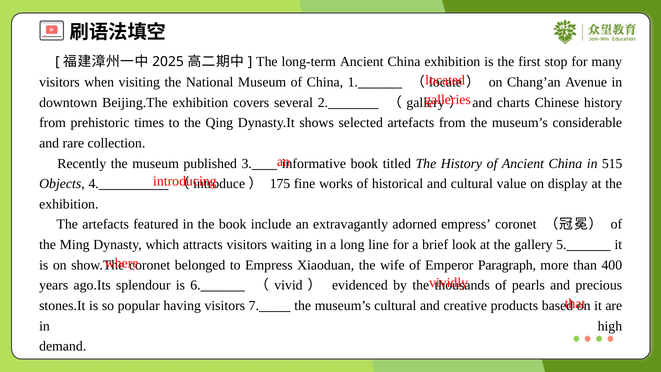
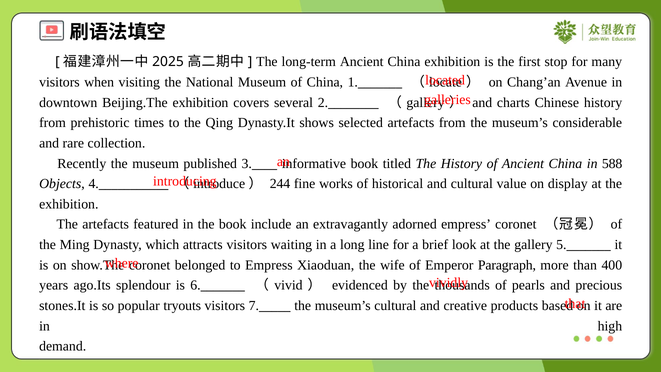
515: 515 -> 588
175: 175 -> 244
having: having -> tryouts
